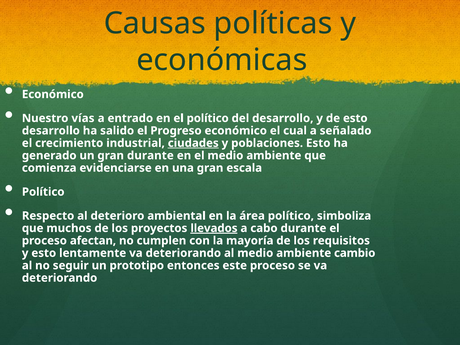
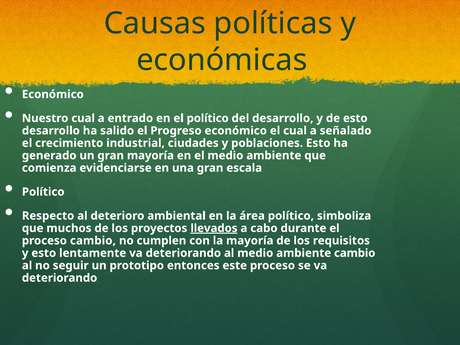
Nuestro vías: vías -> cual
ciudades underline: present -> none
gran durante: durante -> mayoría
proceso afectan: afectan -> cambio
